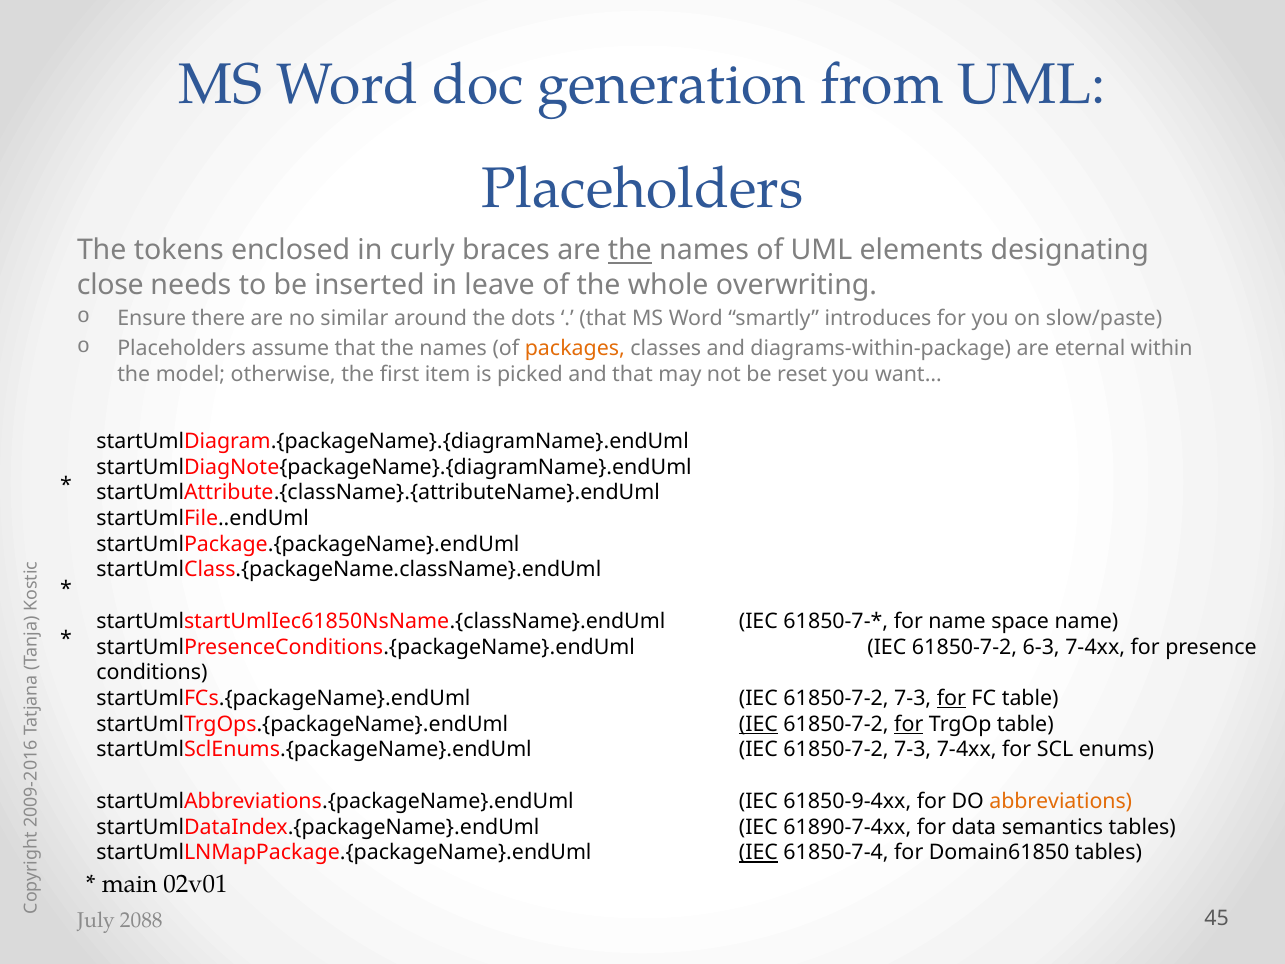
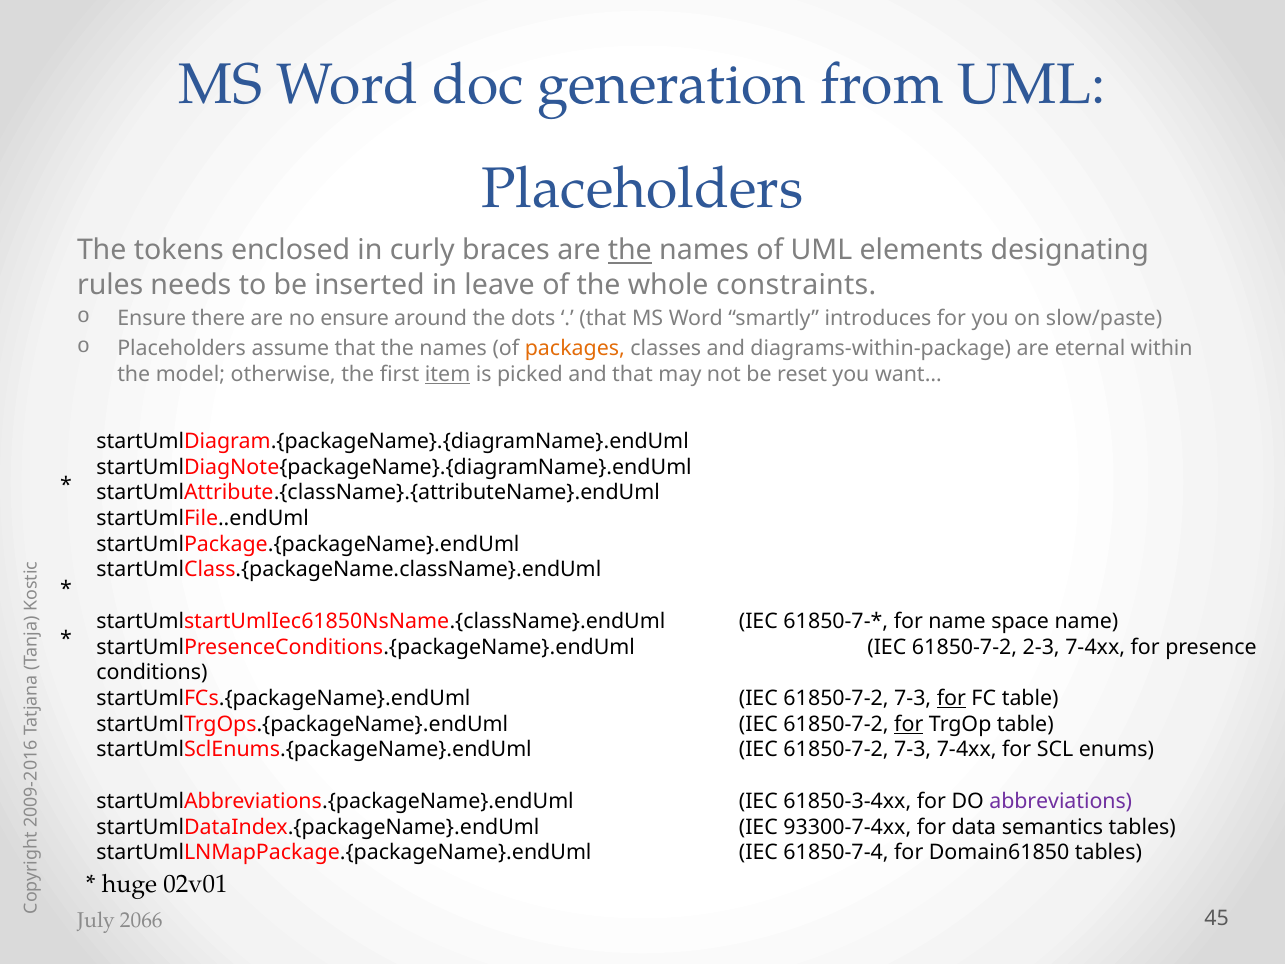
close: close -> rules
overwriting: overwriting -> constraints
no similar: similar -> ensure
item underline: none -> present
6-3: 6-3 -> 2-3
IEC at (758, 724) underline: present -> none
61850-9-4xx: 61850-9-4xx -> 61850-3-4xx
abbreviations colour: orange -> purple
61890-7-4xx: 61890-7-4xx -> 93300-7-4xx
IEC at (758, 852) underline: present -> none
main: main -> huge
2088: 2088 -> 2066
